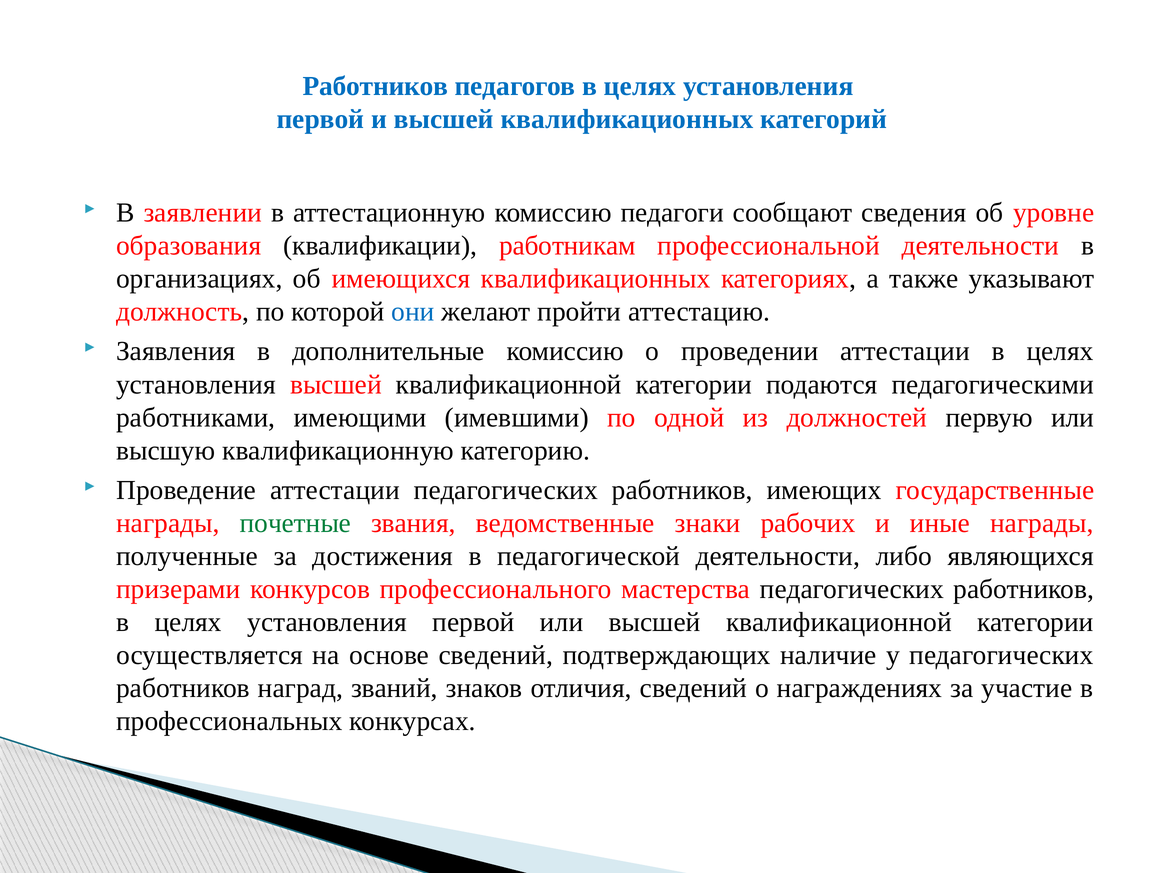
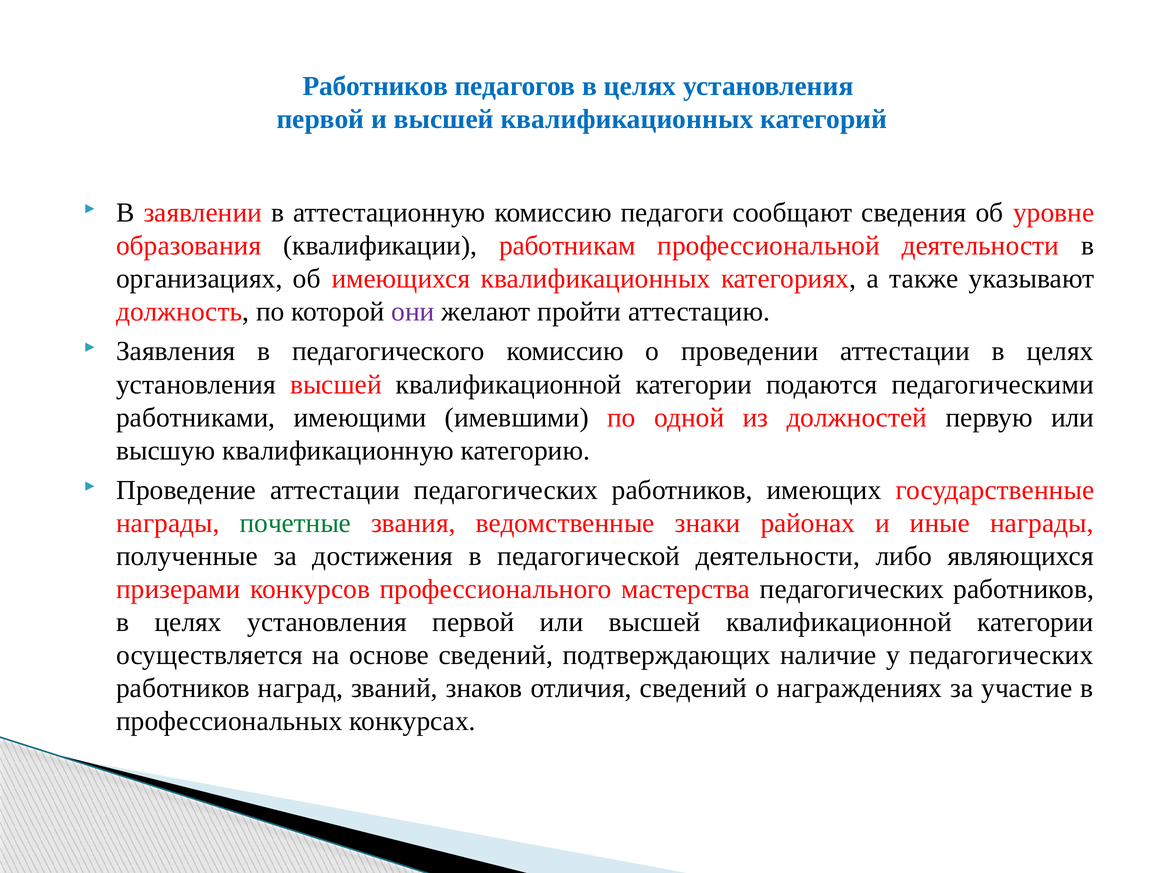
они colour: blue -> purple
дополнительные: дополнительные -> педагогического
рабочих: рабочих -> районах
